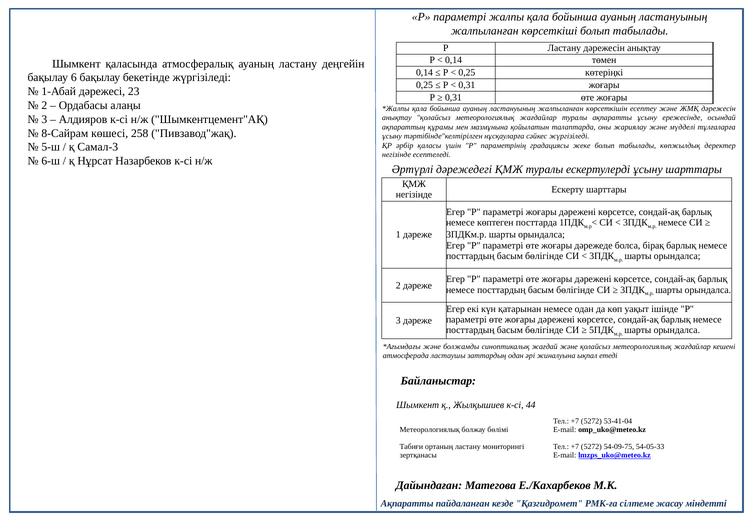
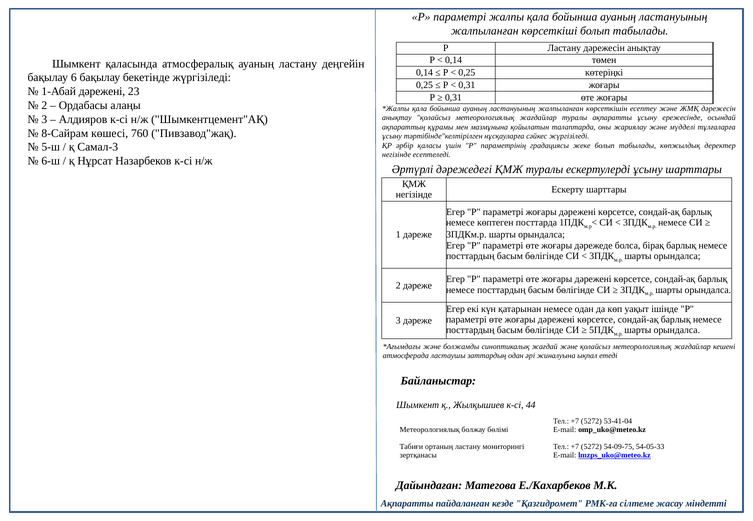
1-Абай дәрежесі: дәрежесі -> дәрежені
258: 258 -> 760
